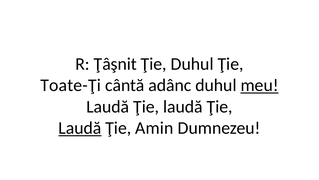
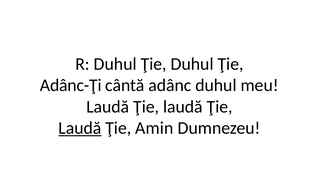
R Ţâşnit: Ţâşnit -> Duhul
Toate-Ţi: Toate-Ţi -> Adânc-Ţi
meu underline: present -> none
